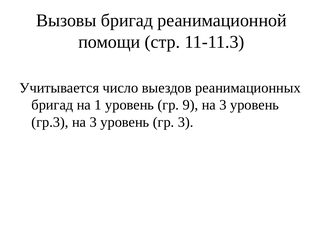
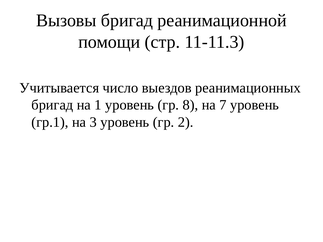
9: 9 -> 8
3 at (223, 105): 3 -> 7
гр.3: гр.3 -> гр.1
гр 3: 3 -> 2
